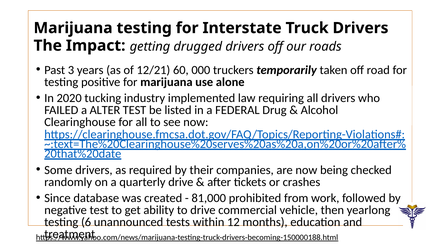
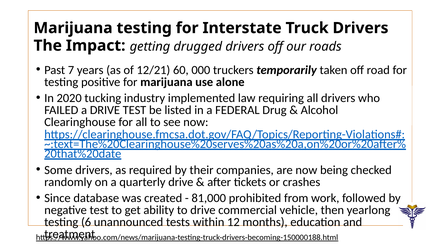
3: 3 -> 7
a ALTER: ALTER -> DRIVE
